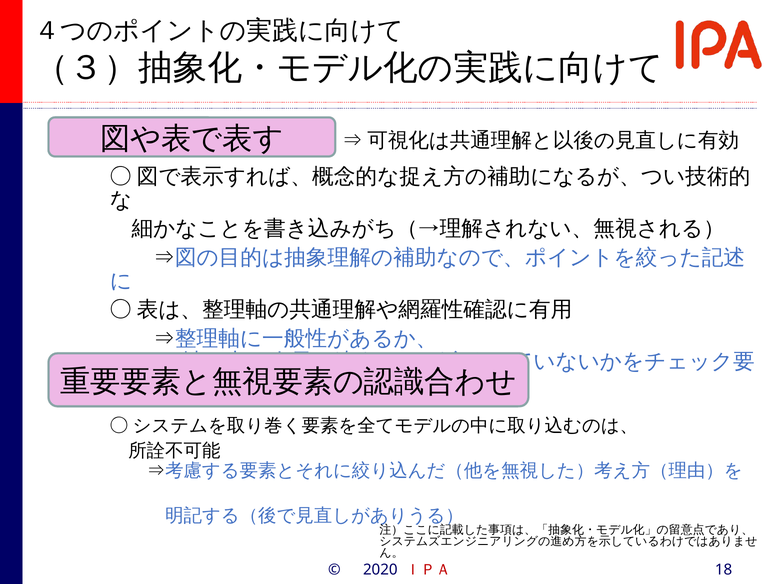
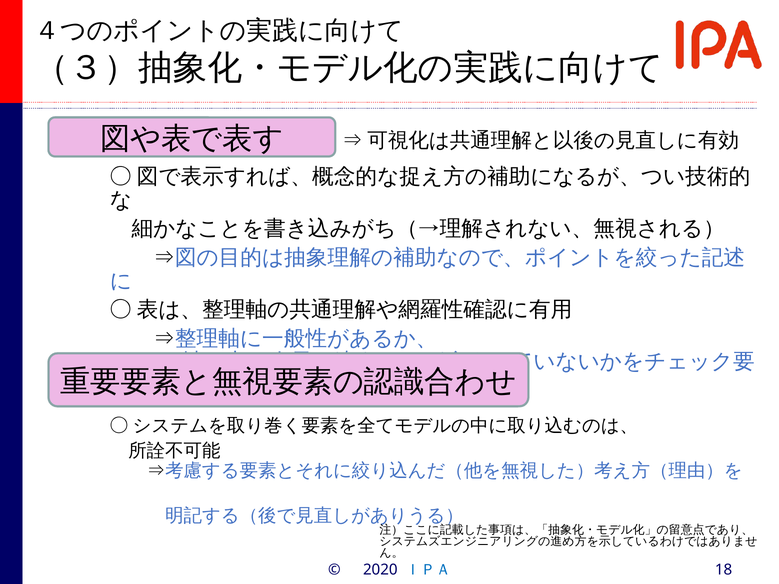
ＩＰＡ colour: red -> blue
